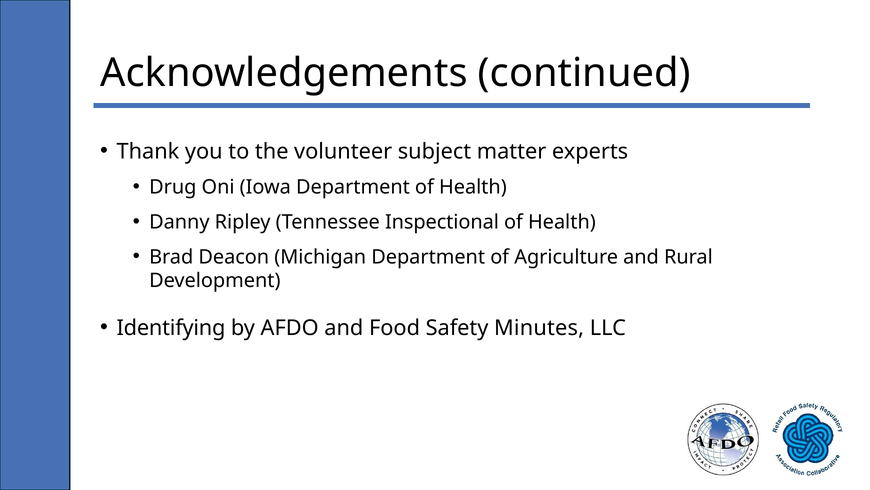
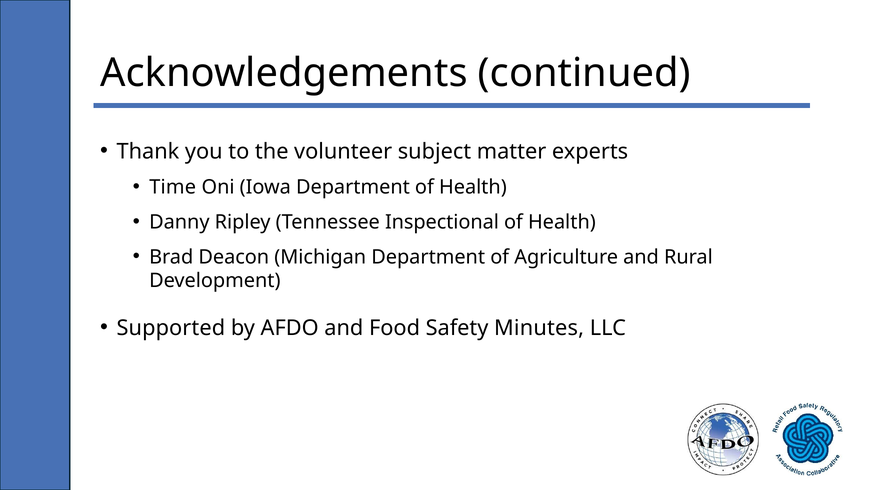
Drug: Drug -> Time
Identifying: Identifying -> Supported
